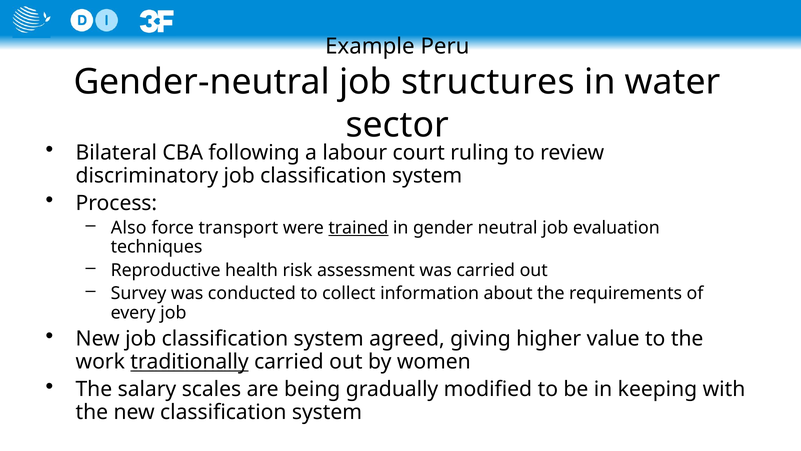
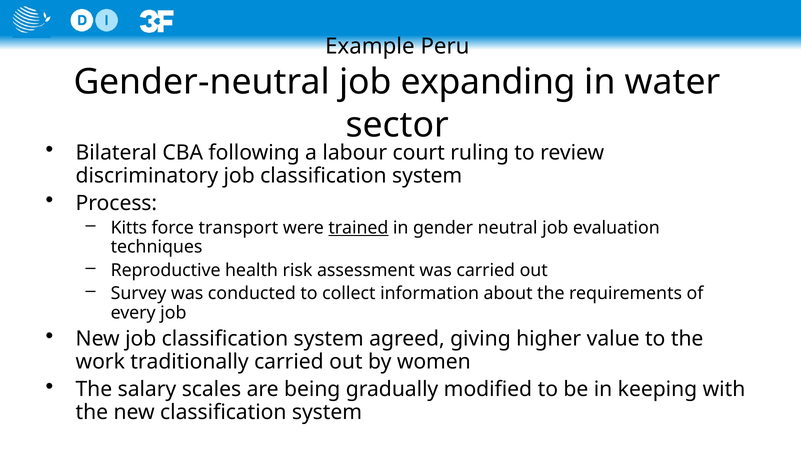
structures: structures -> expanding
Also: Also -> Kitts
traditionally underline: present -> none
